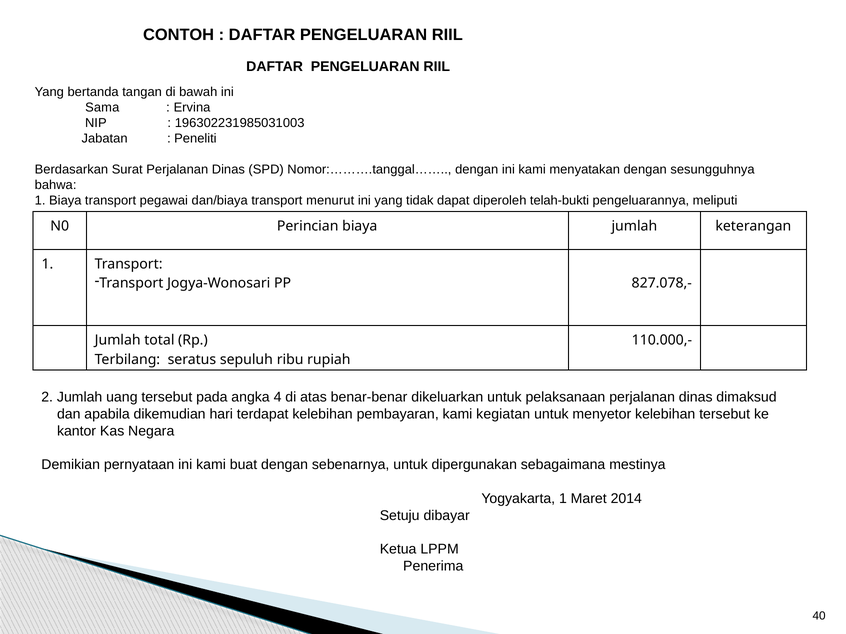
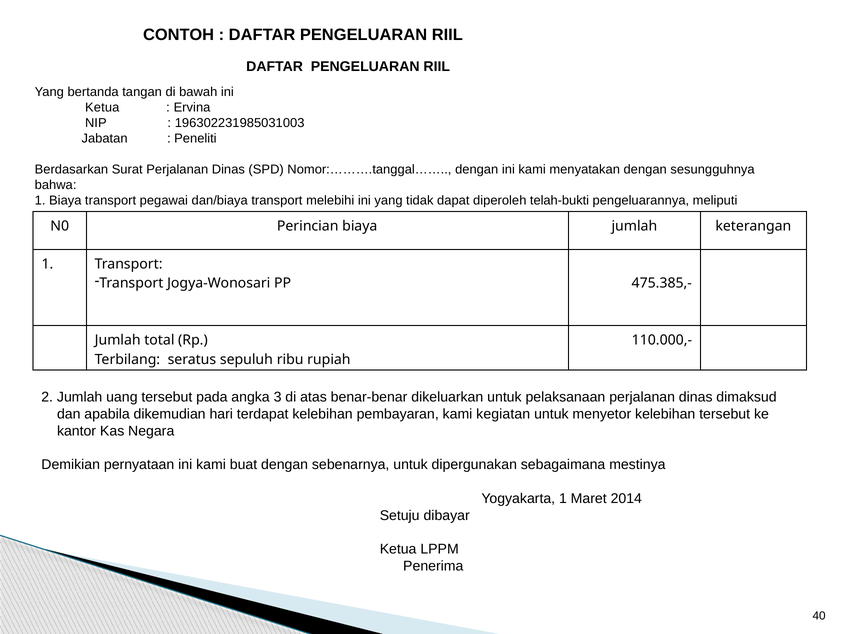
Sama at (102, 108): Sama -> Ketua
menurut: menurut -> melebihi
827.078,-: 827.078,- -> 475.385,-
4: 4 -> 3
